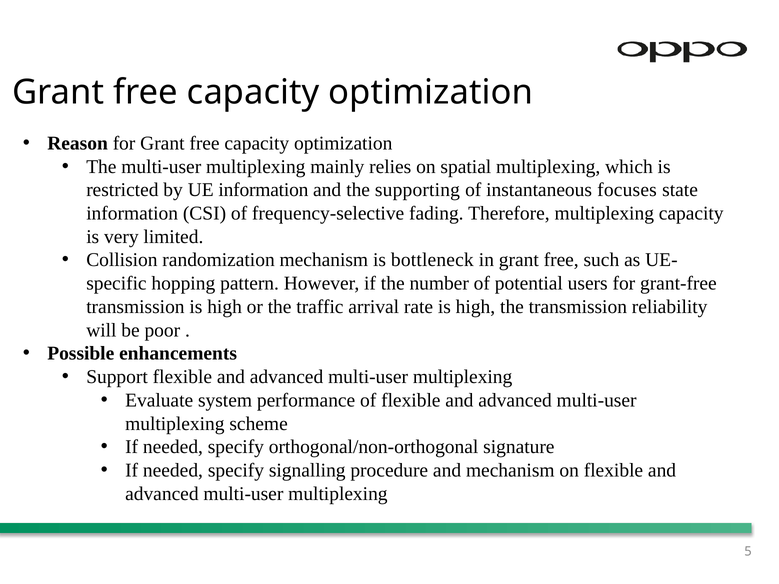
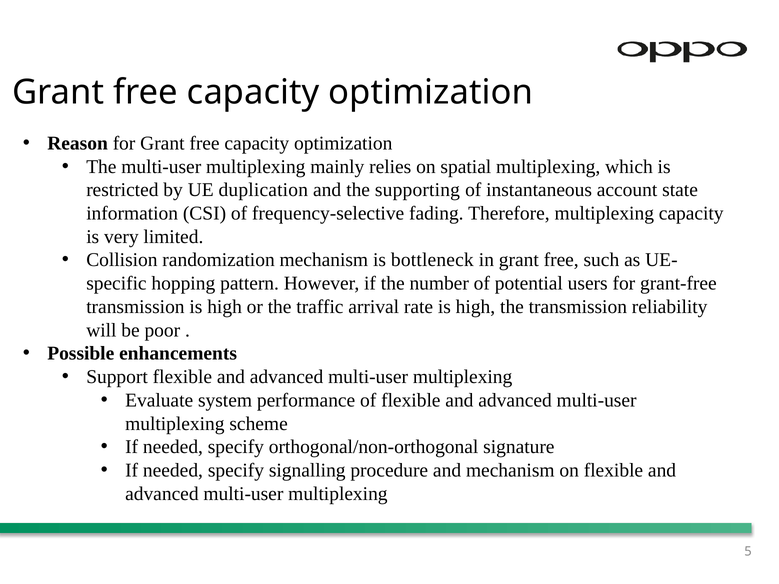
UE information: information -> duplication
focuses: focuses -> account
